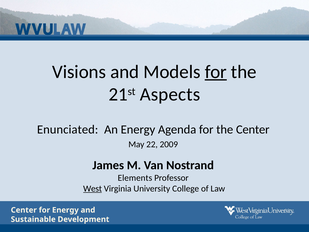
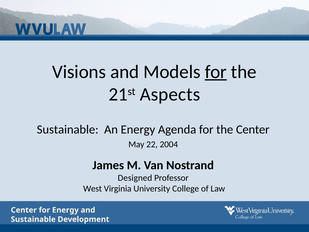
Enunciated at (68, 129): Enunciated -> Sustainable
2009: 2009 -> 2004
Elements: Elements -> Designed
West underline: present -> none
